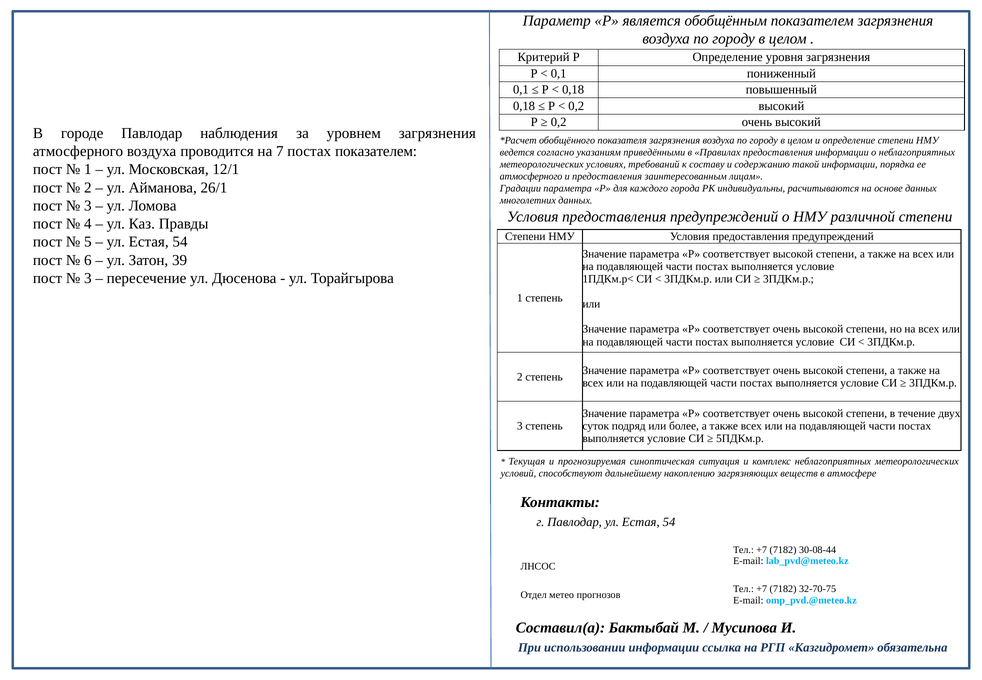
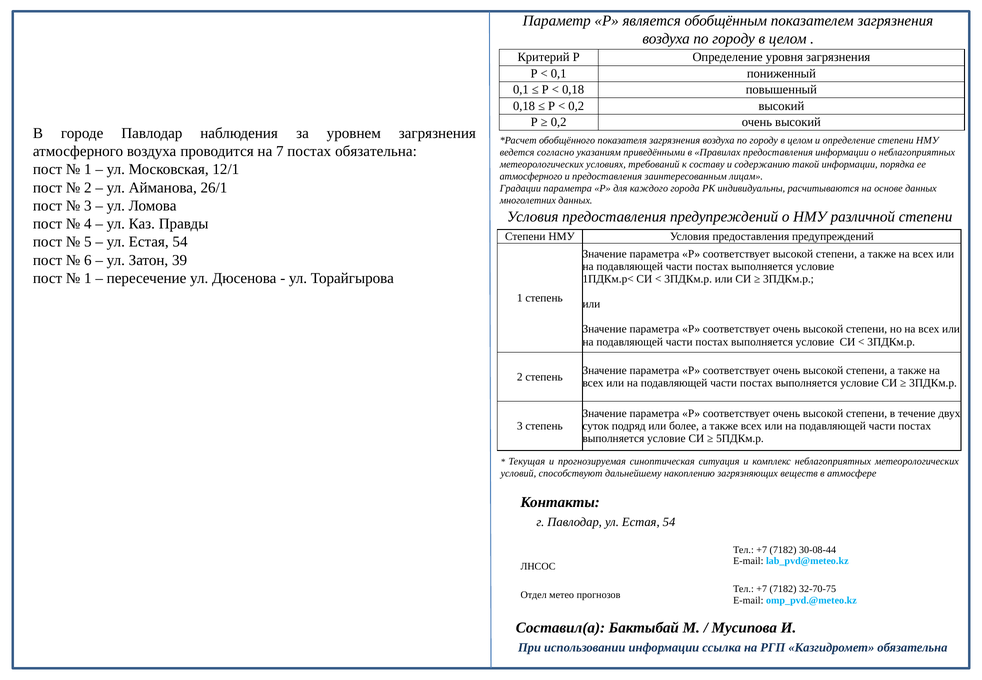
постах показателем: показателем -> обязательна
3 at (88, 278): 3 -> 1
